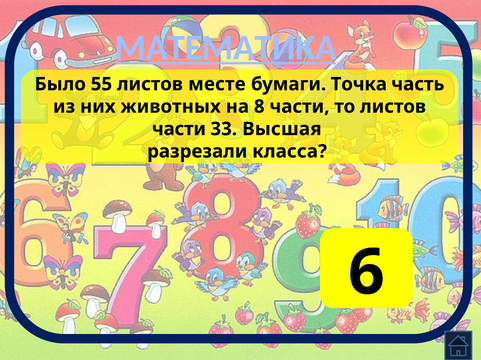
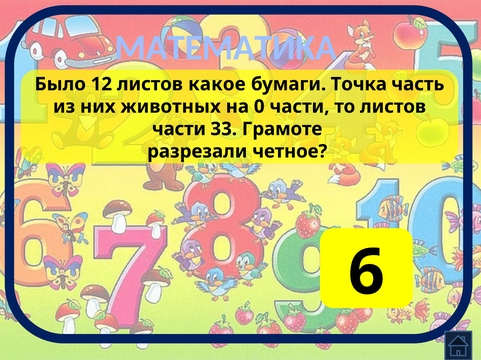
МАТЕМАТИКА underline: present -> none
55: 55 -> 12
месте: месте -> какое
8: 8 -> 0
Высшая: Высшая -> Грамоте
класса: класса -> четное
